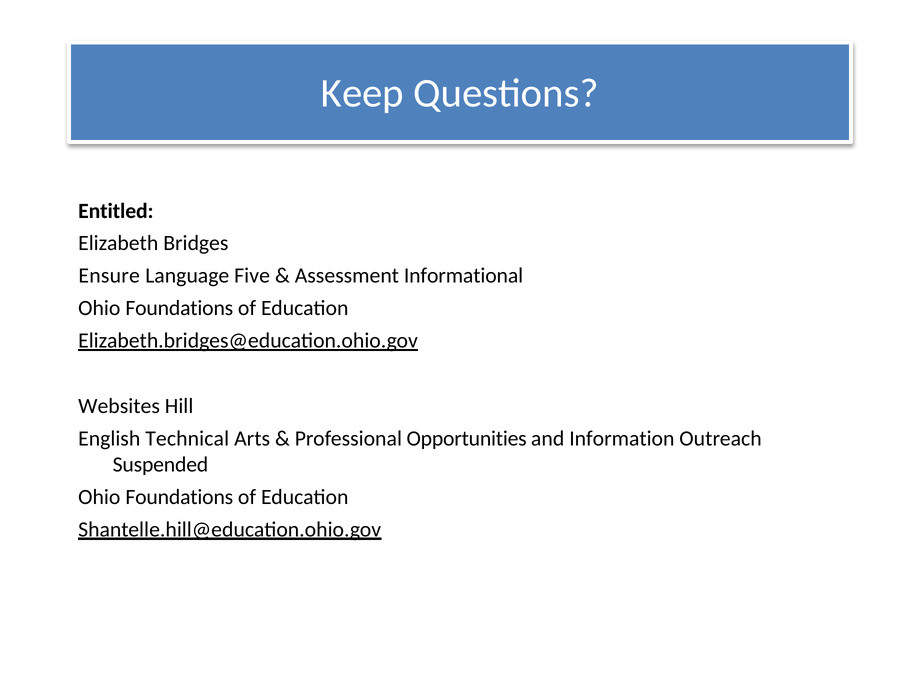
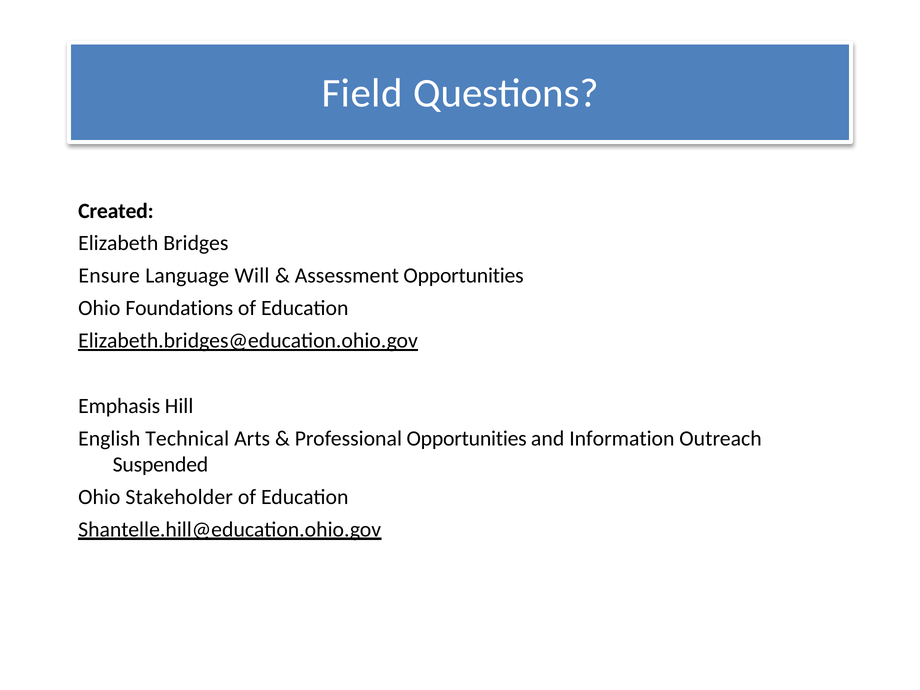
Keep: Keep -> Field
Entitled: Entitled -> Created
Five: Five -> Will
Assessment Informational: Informational -> Opportunities
Websites: Websites -> Emphasis
Foundations at (179, 497): Foundations -> Stakeholder
